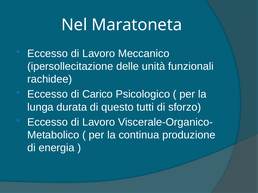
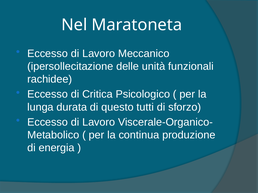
Carico: Carico -> Critica
